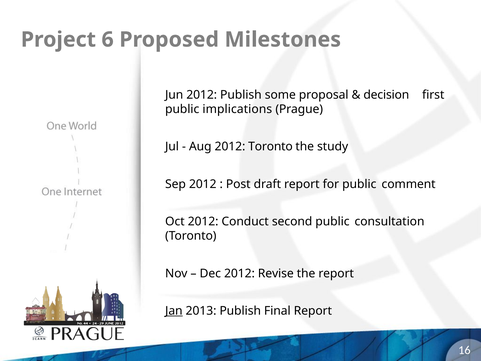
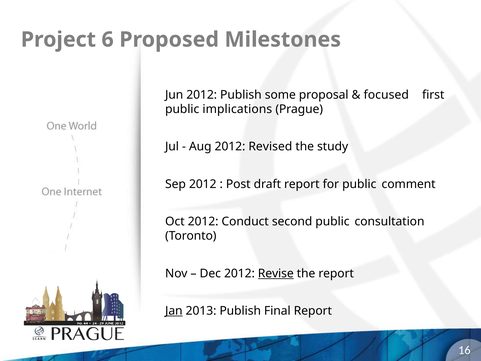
decision: decision -> focused
2012 Toronto: Toronto -> Revised
Revise underline: none -> present
